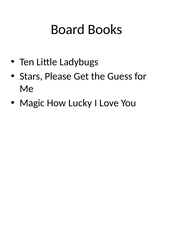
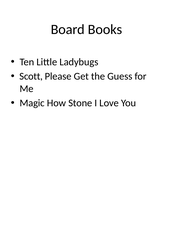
Stars: Stars -> Scott
Lucky: Lucky -> Stone
